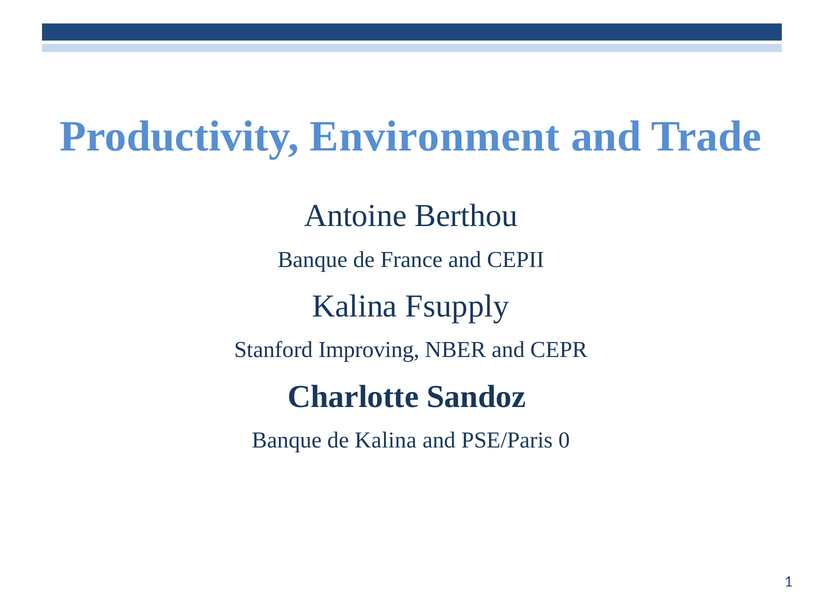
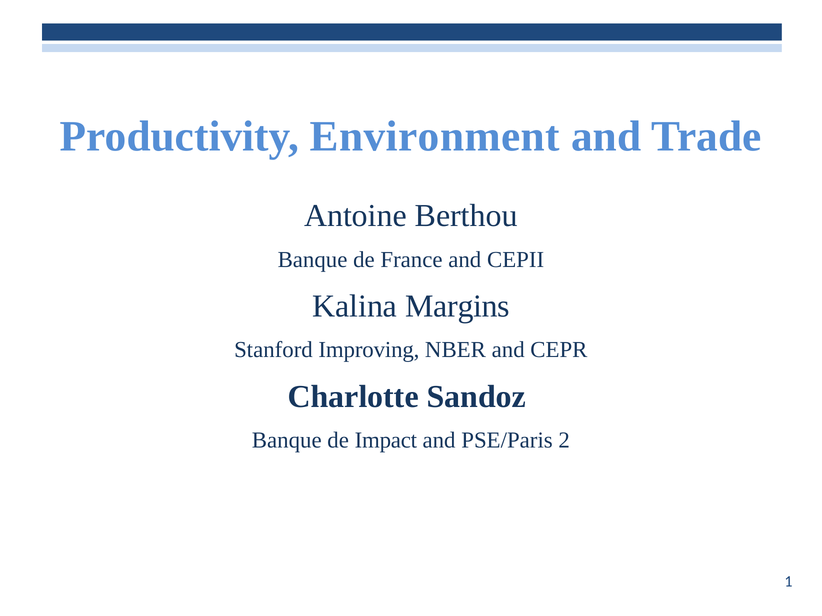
Fsupply: Fsupply -> Margins
de Kalina: Kalina -> Impact
0: 0 -> 2
